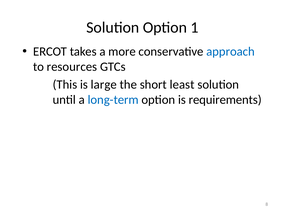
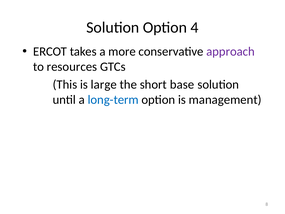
1: 1 -> 4
approach colour: blue -> purple
least: least -> base
requirements: requirements -> management
